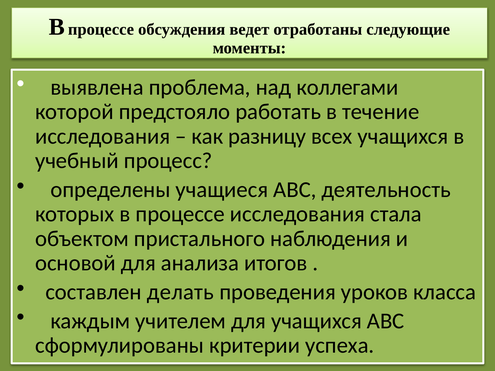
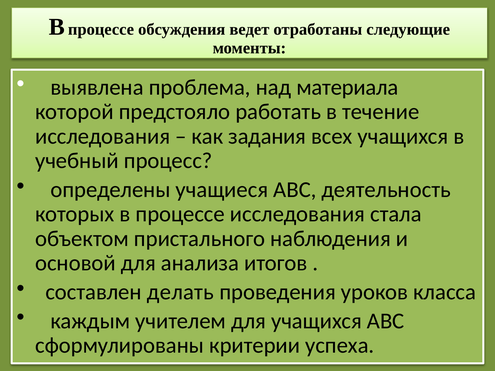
коллегами: коллегами -> материала
разницу: разницу -> задания
